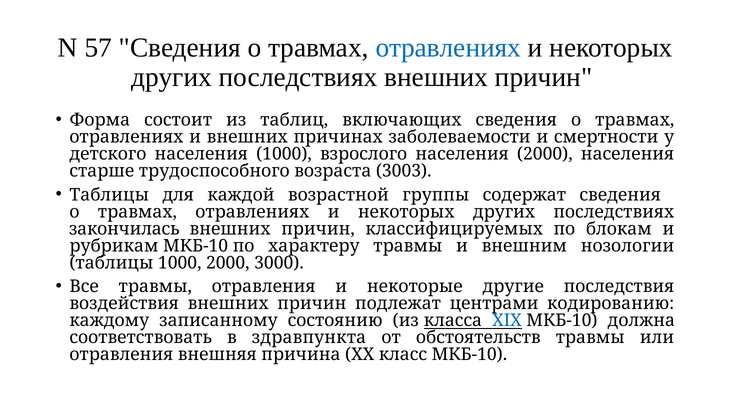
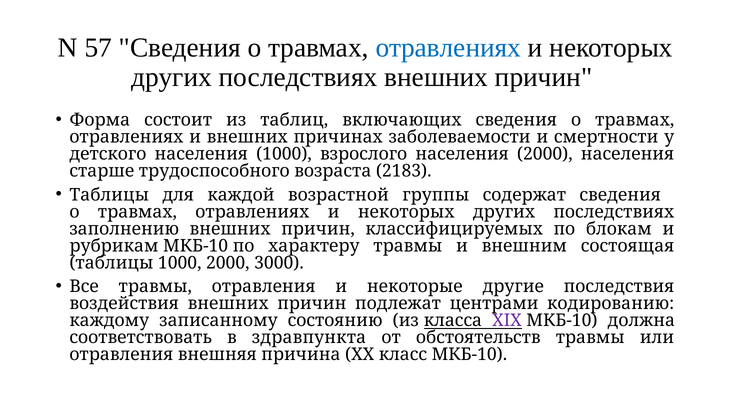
3003: 3003 -> 2183
закончилась: закончилась -> заполнению
нозологии: нозологии -> состоящая
XIX colour: blue -> purple
